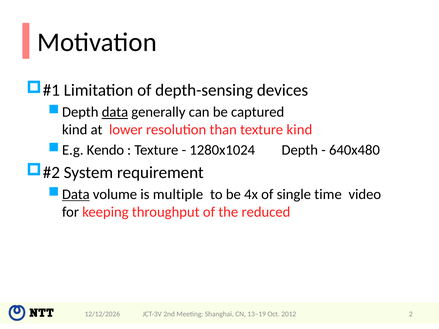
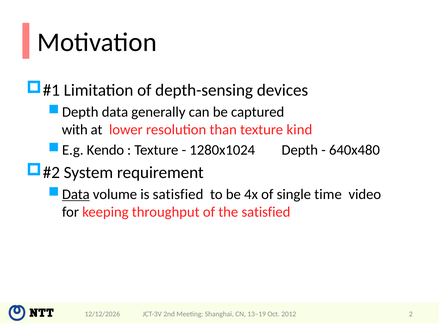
data at (115, 112) underline: present -> none
kind at (75, 130): kind -> with
is multiple: multiple -> satisfied
the reduced: reduced -> satisfied
